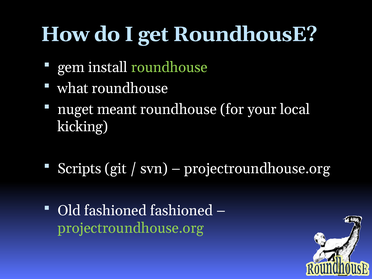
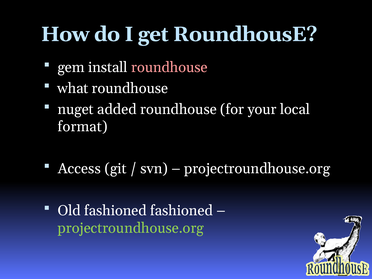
roundhouse at (169, 67) colour: light green -> pink
meant: meant -> added
kicking: kicking -> format
Scripts: Scripts -> Access
